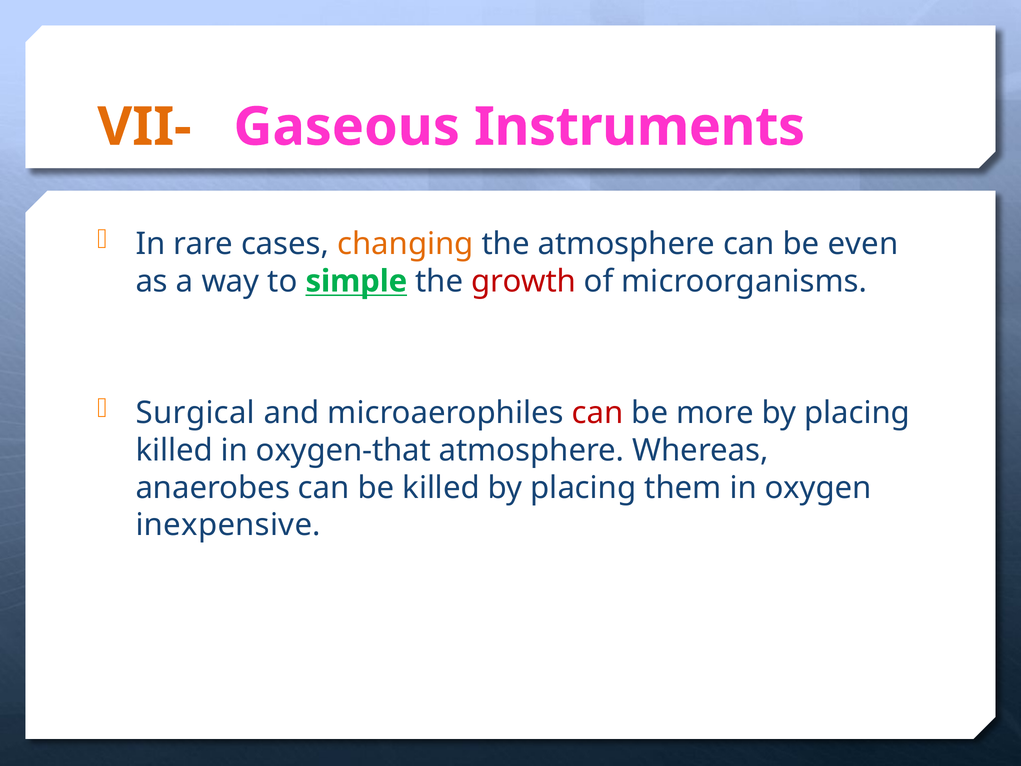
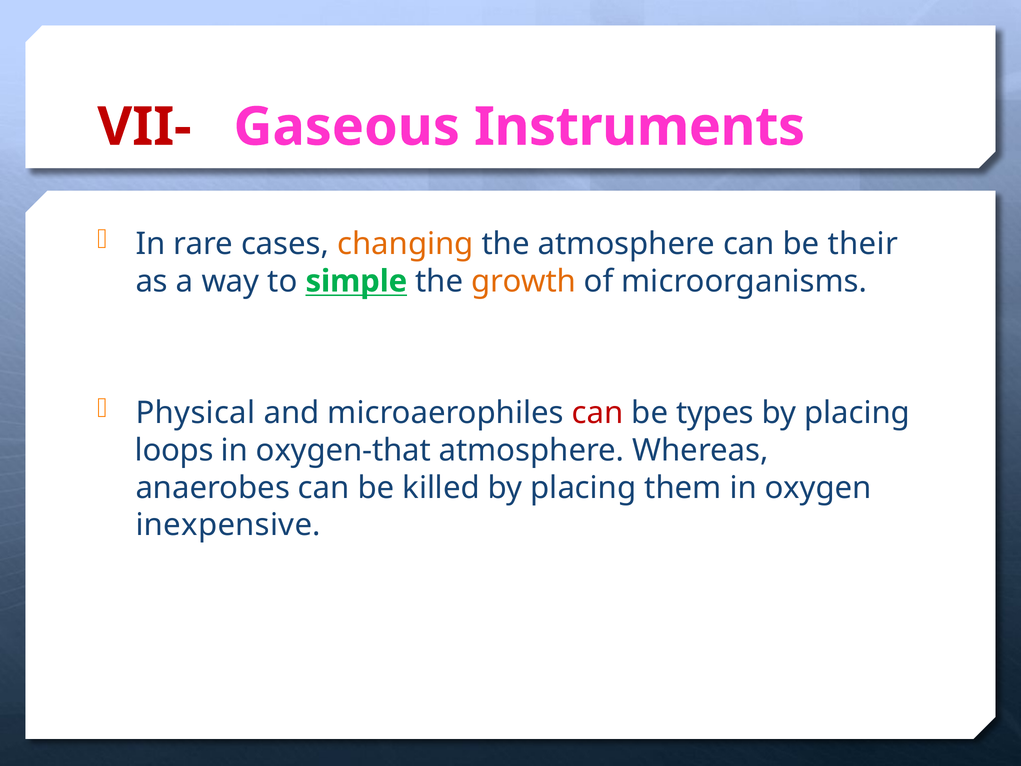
VII- colour: orange -> red
even: even -> their
growth colour: red -> orange
Surgical: Surgical -> Physical
more: more -> types
killed at (174, 450): killed -> loops
